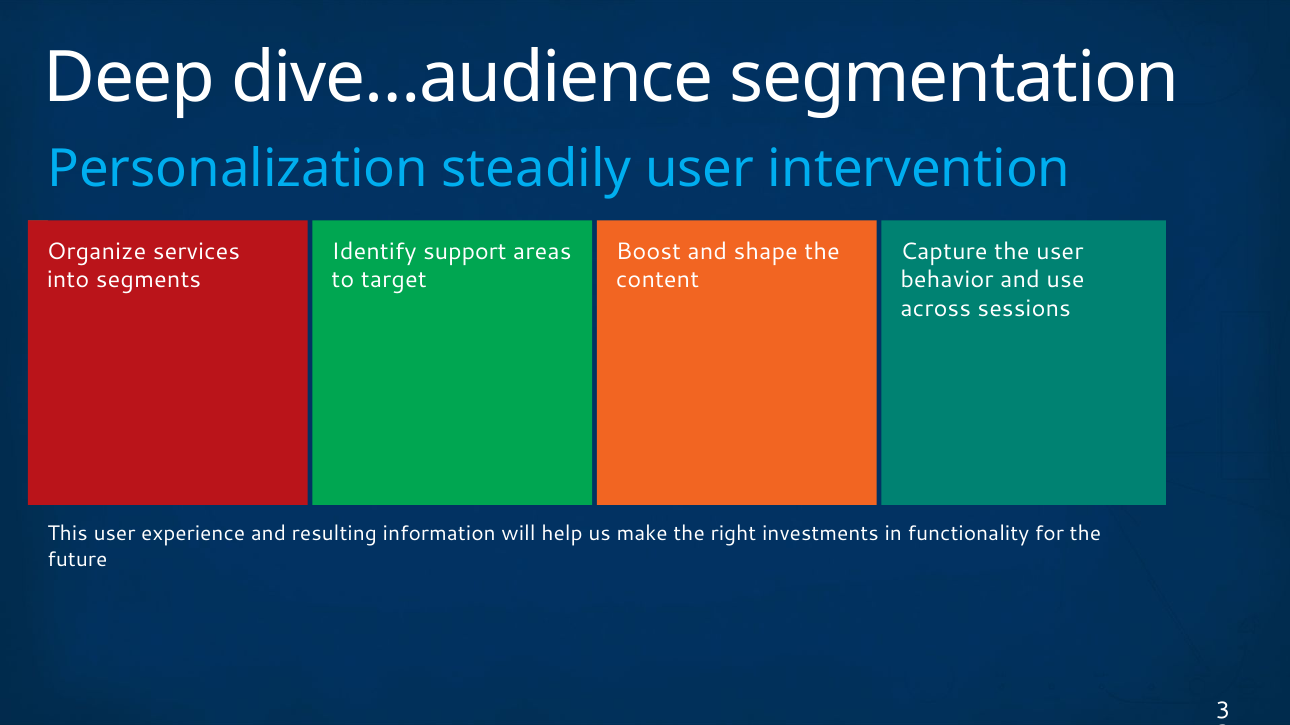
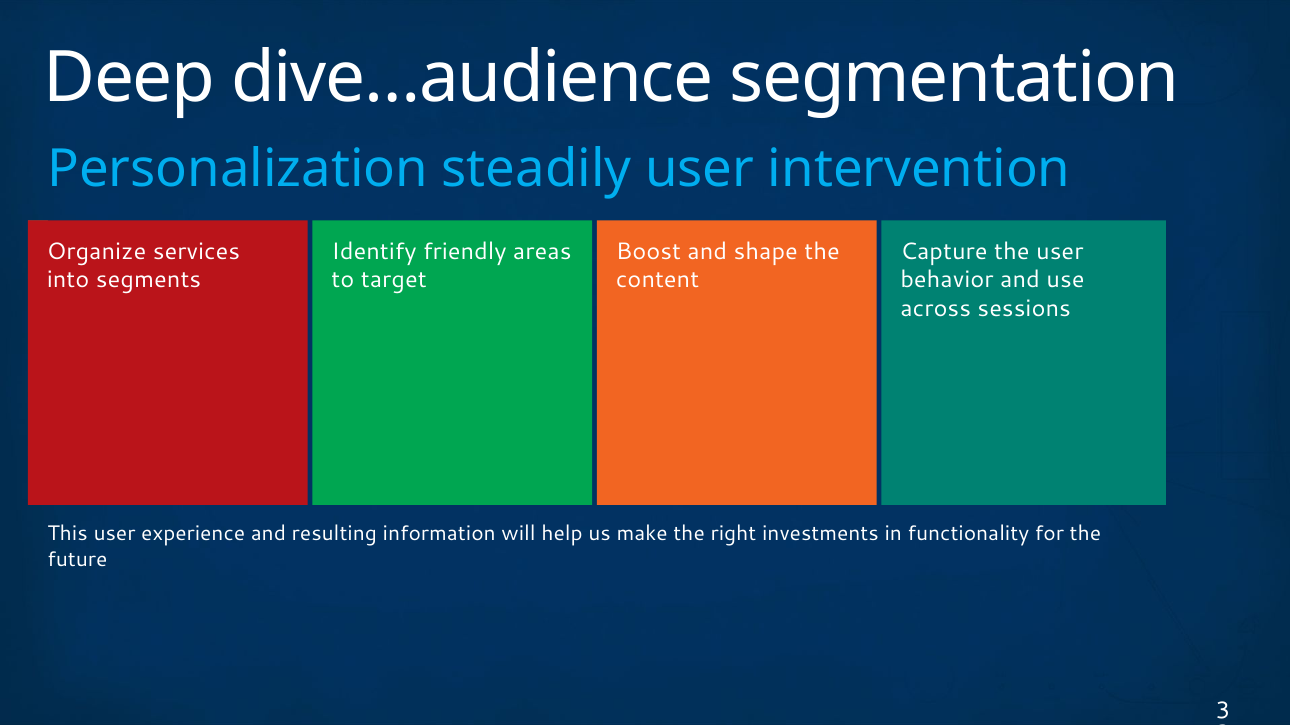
support: support -> friendly
